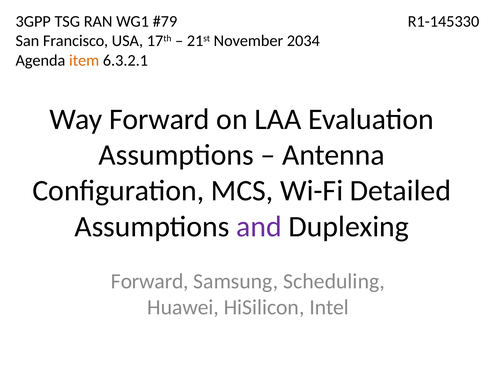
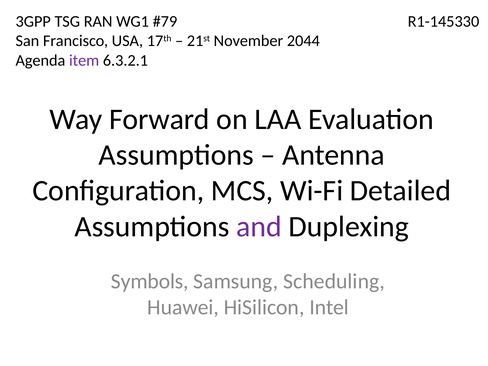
2034: 2034 -> 2044
item colour: orange -> purple
Forward at (150, 281): Forward -> Symbols
